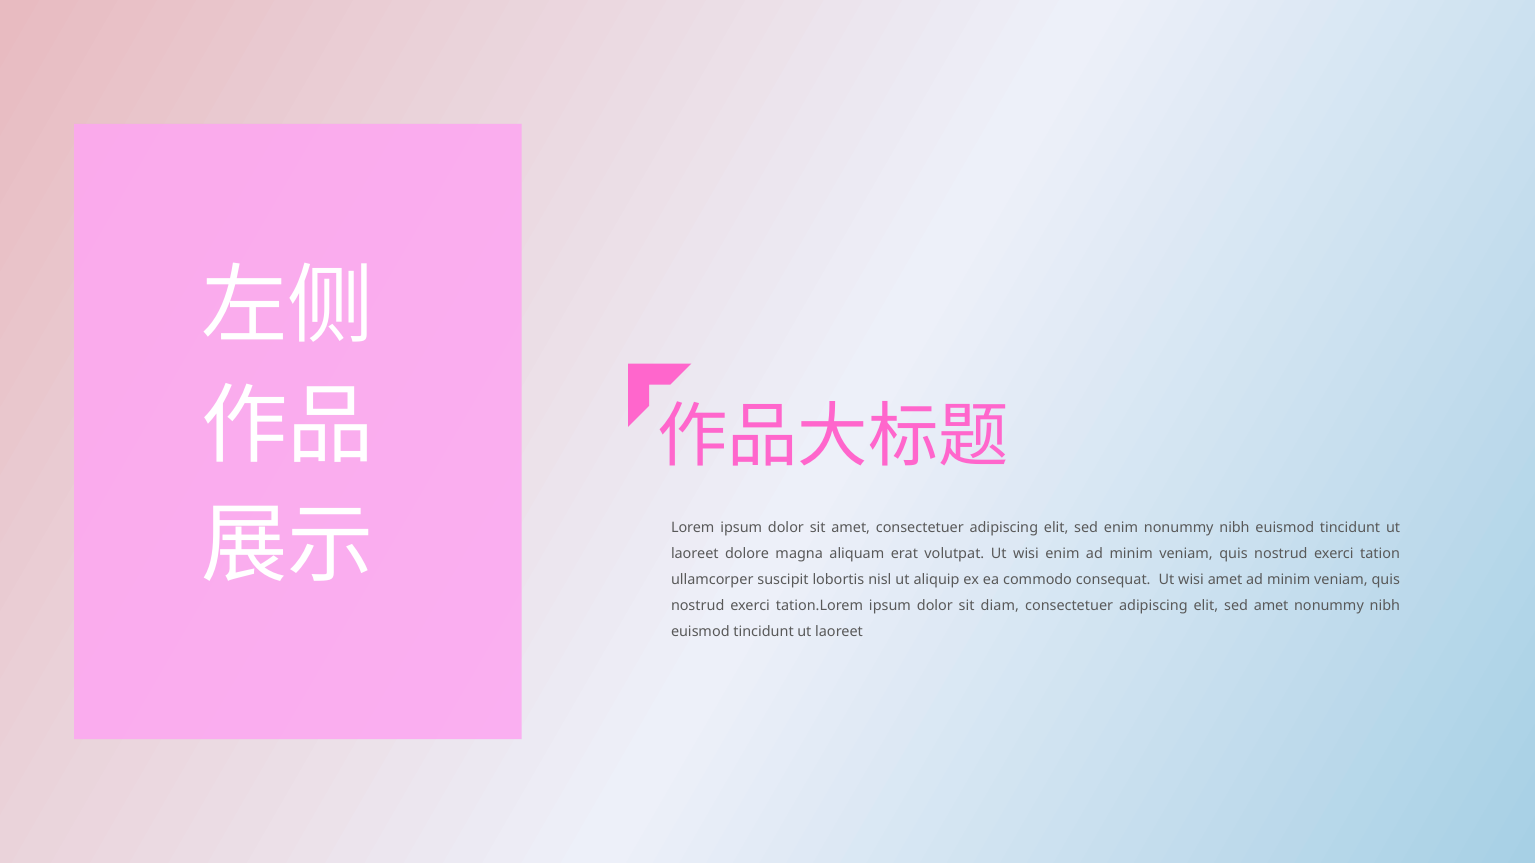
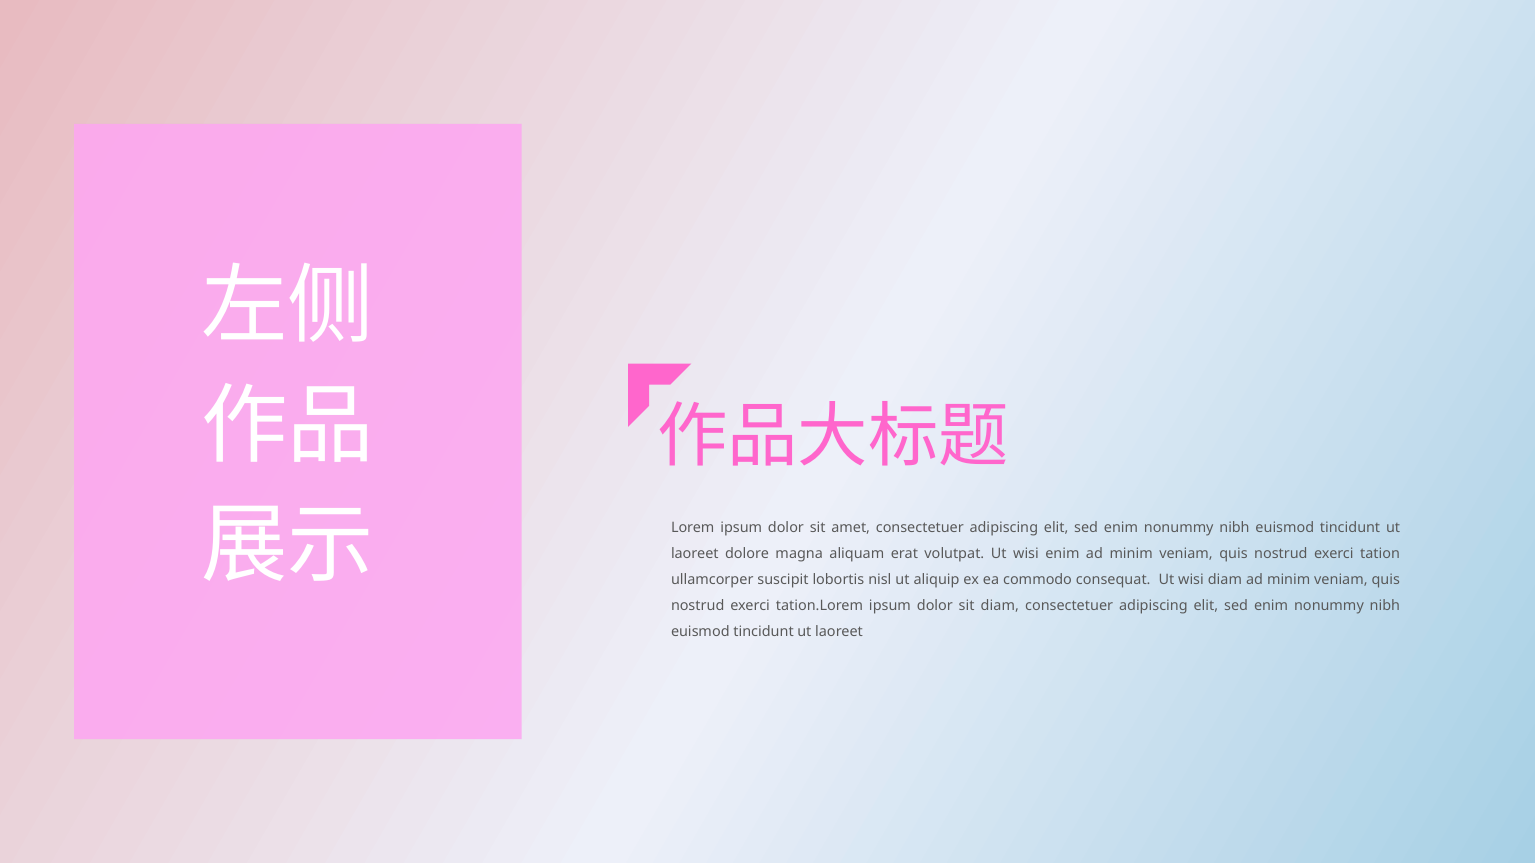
wisi amet: amet -> diam
amet at (1271, 606): amet -> enim
